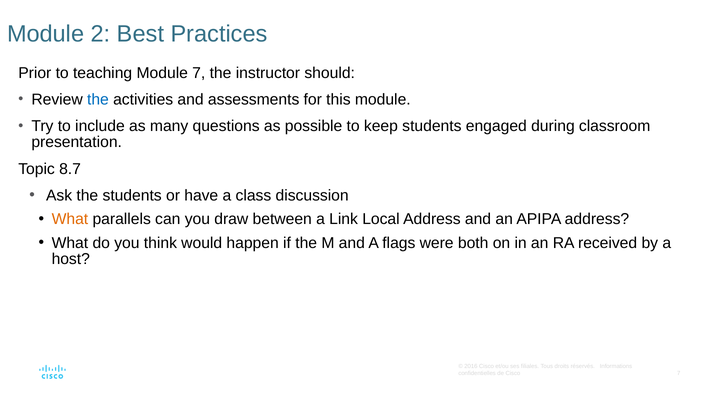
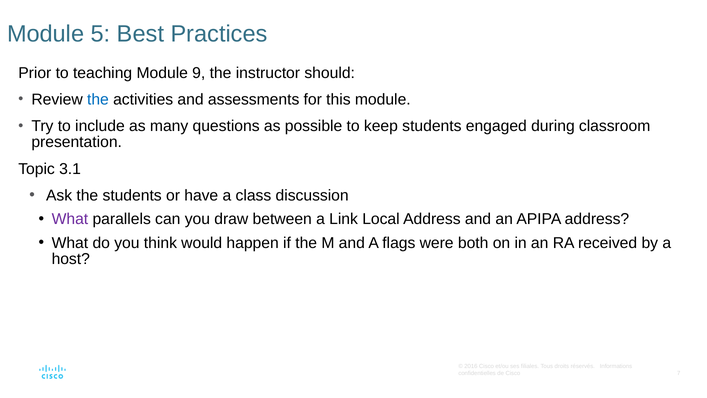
2: 2 -> 5
Module 7: 7 -> 9
8.7: 8.7 -> 3.1
What at (70, 219) colour: orange -> purple
